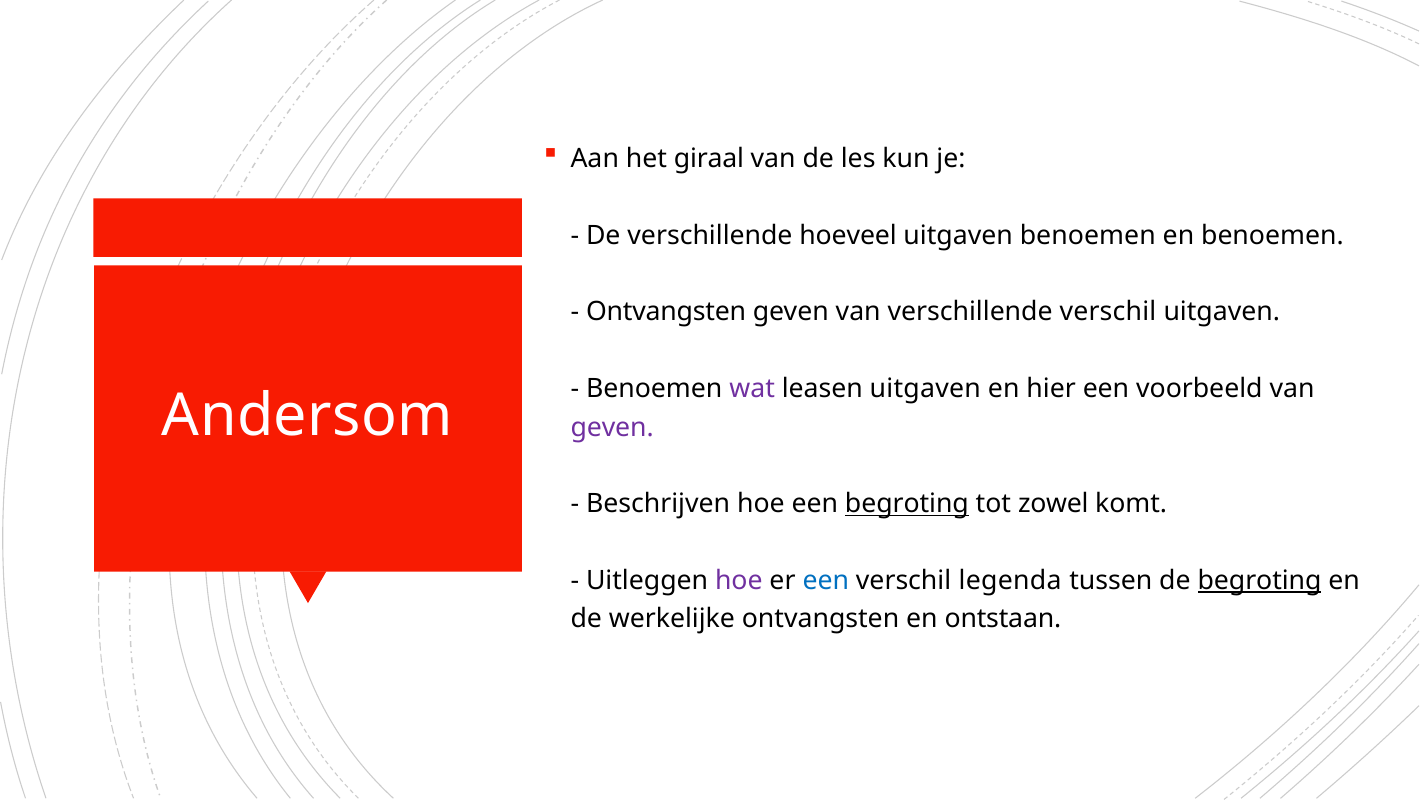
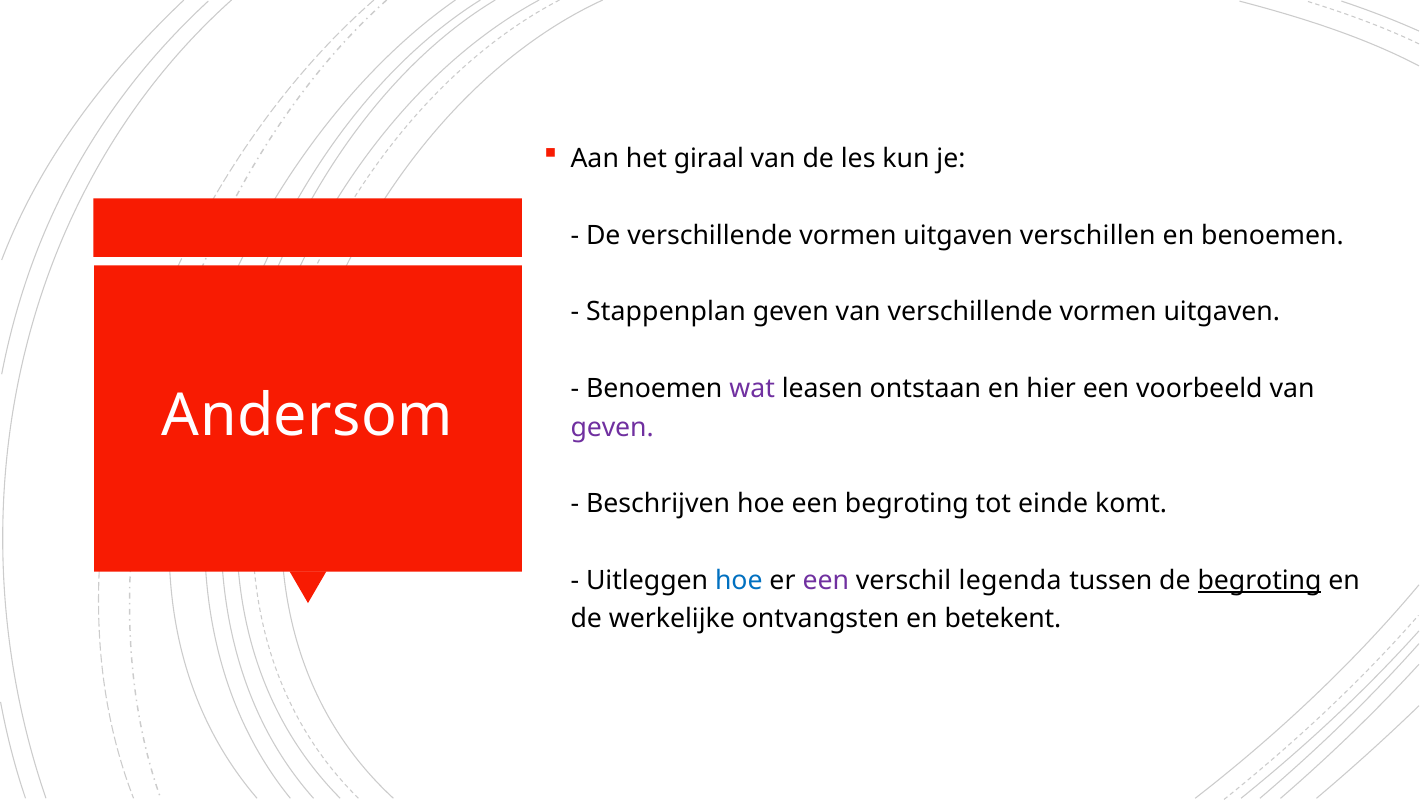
De verschillende hoeveel: hoeveel -> vormen
uitgaven benoemen: benoemen -> verschillen
Ontvangsten at (666, 312): Ontvangsten -> Stappenplan
van verschillende verschil: verschil -> vormen
leasen uitgaven: uitgaven -> ontstaan
begroting at (907, 504) underline: present -> none
zowel: zowel -> einde
hoe at (739, 581) colour: purple -> blue
een at (826, 581) colour: blue -> purple
ontstaan: ontstaan -> betekent
